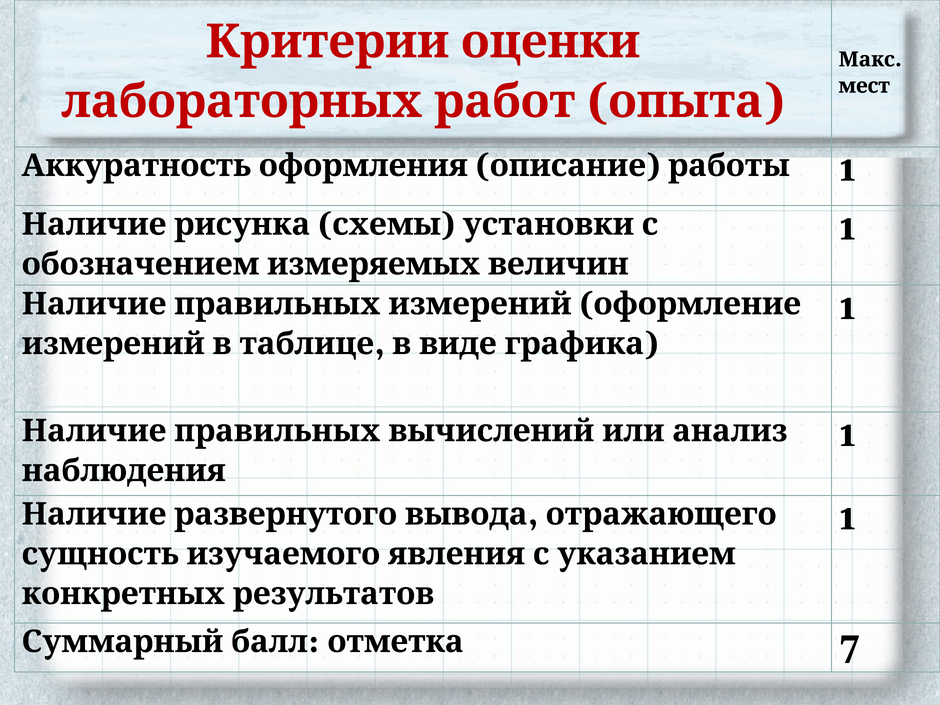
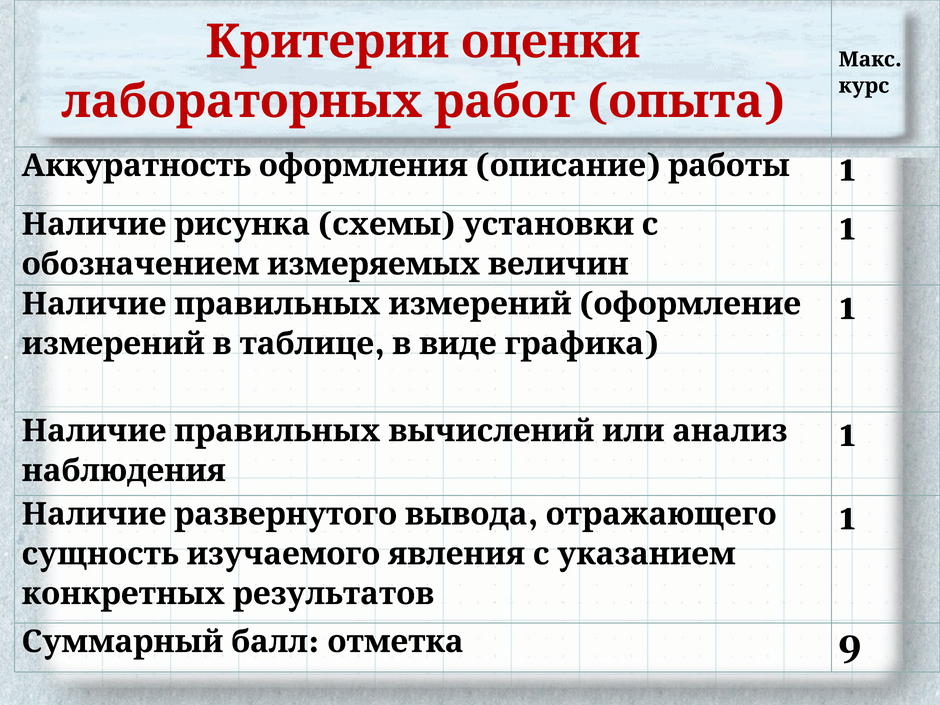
мест: мест -> курс
7: 7 -> 9
